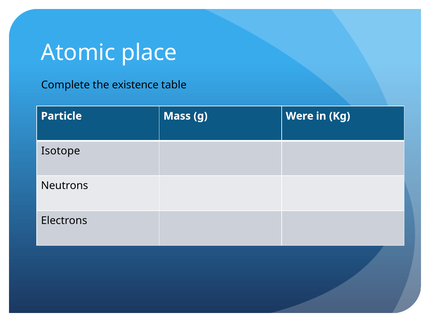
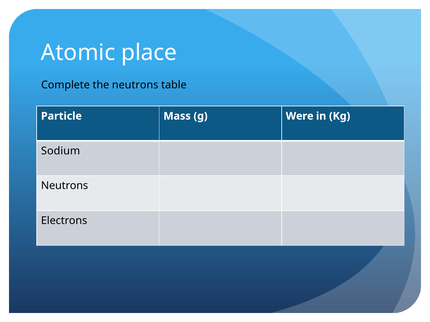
the existence: existence -> neutrons
Isotope: Isotope -> Sodium
